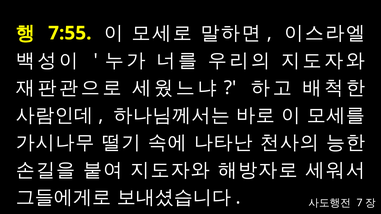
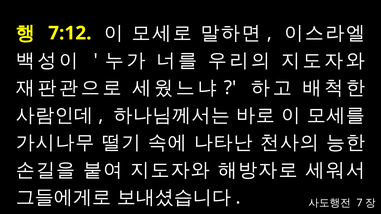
7:55: 7:55 -> 7:12
